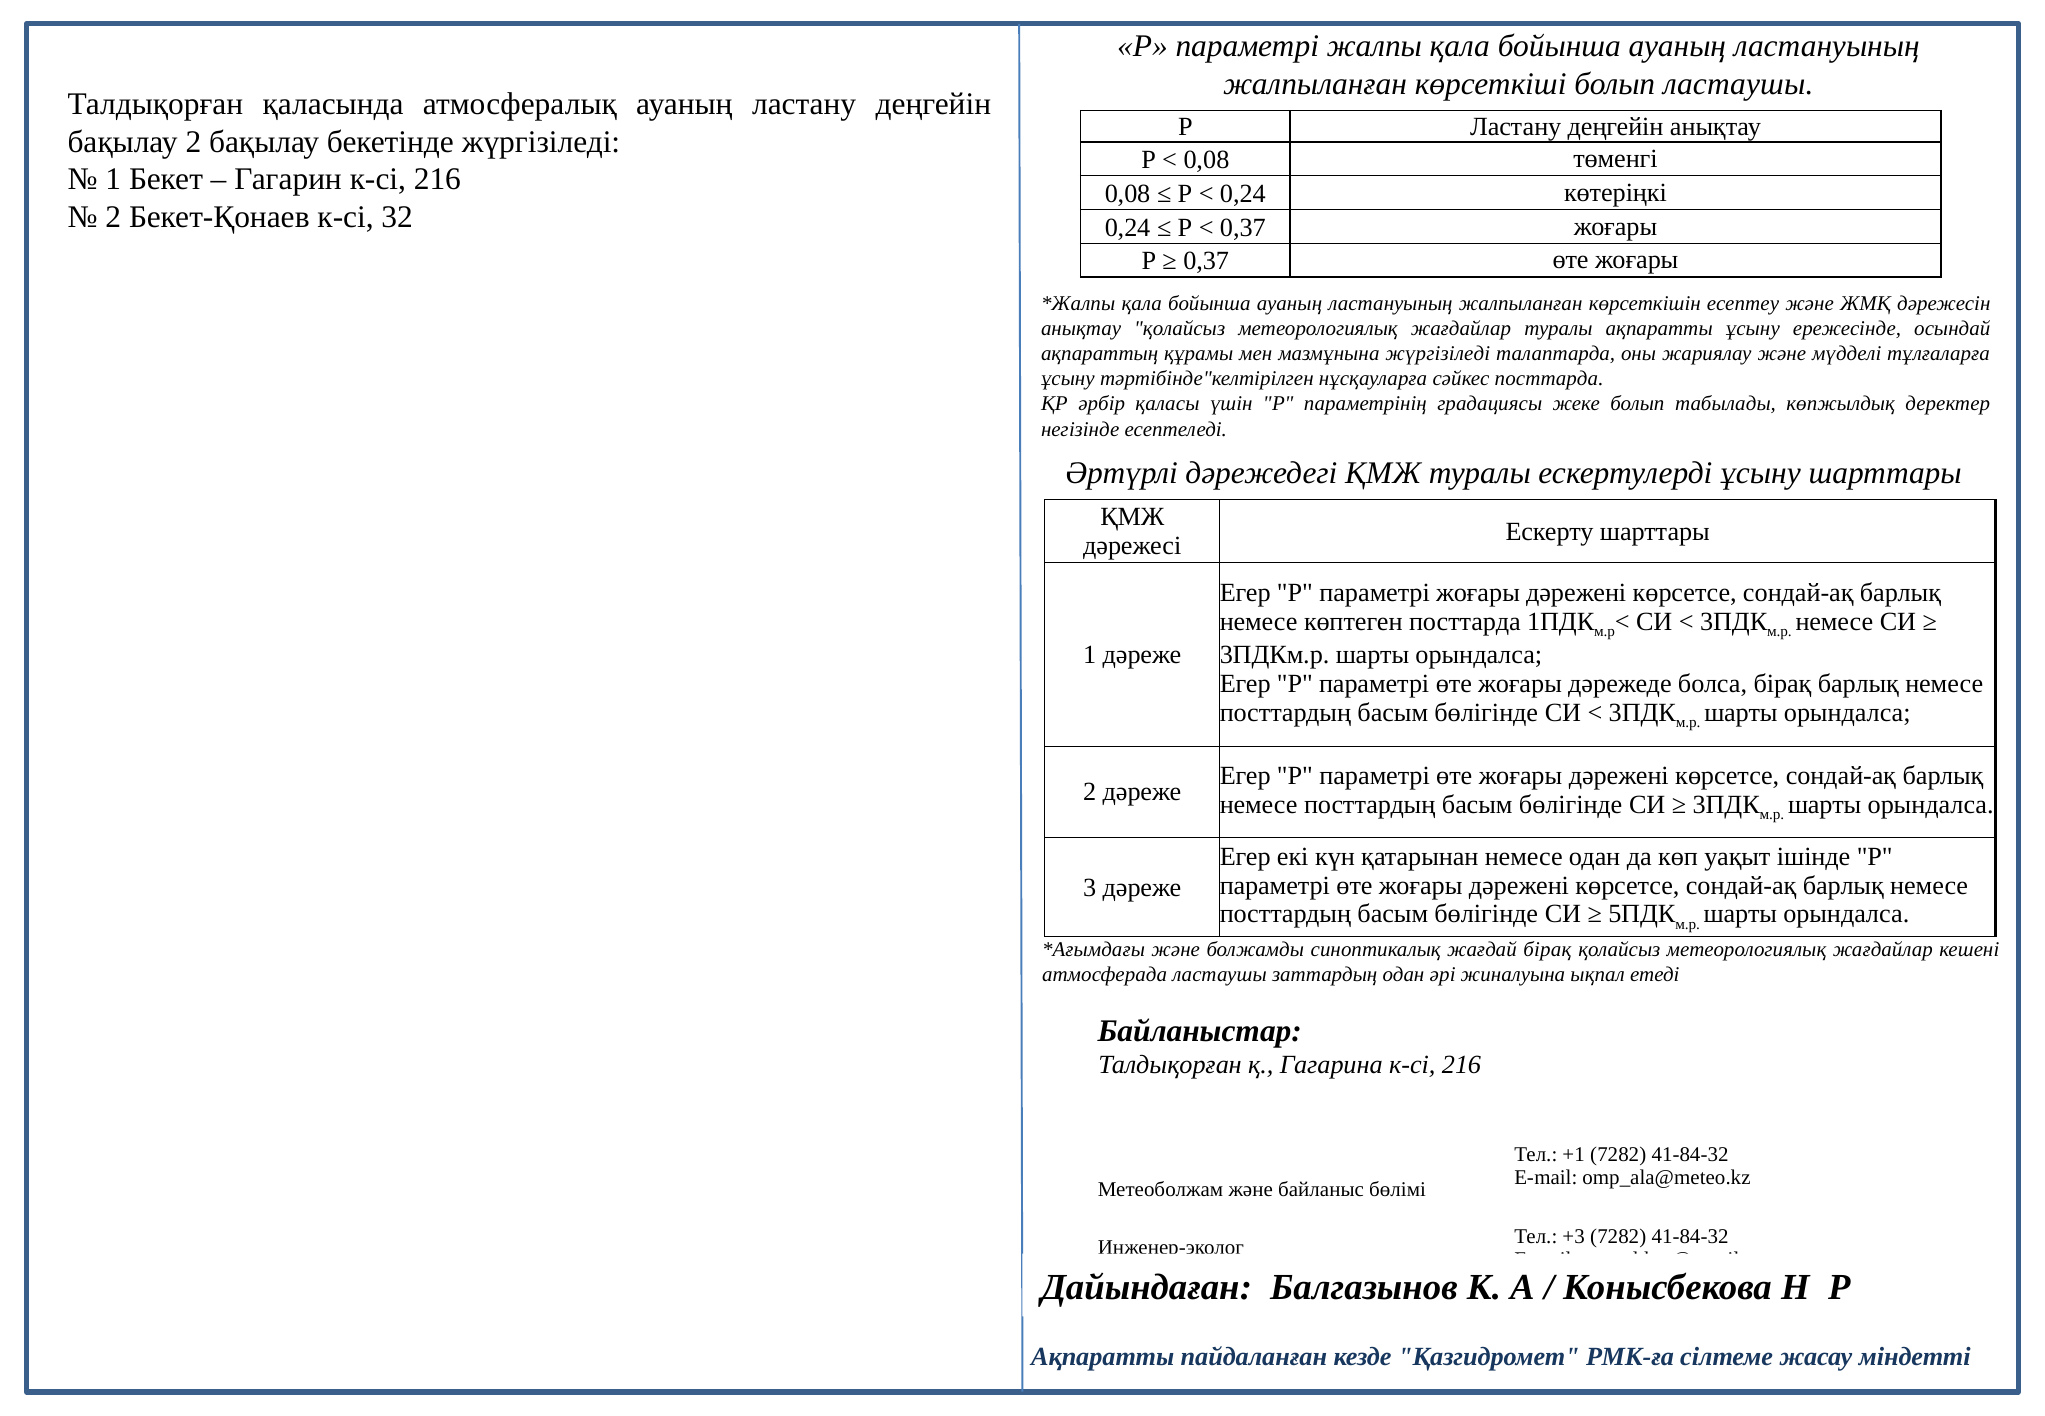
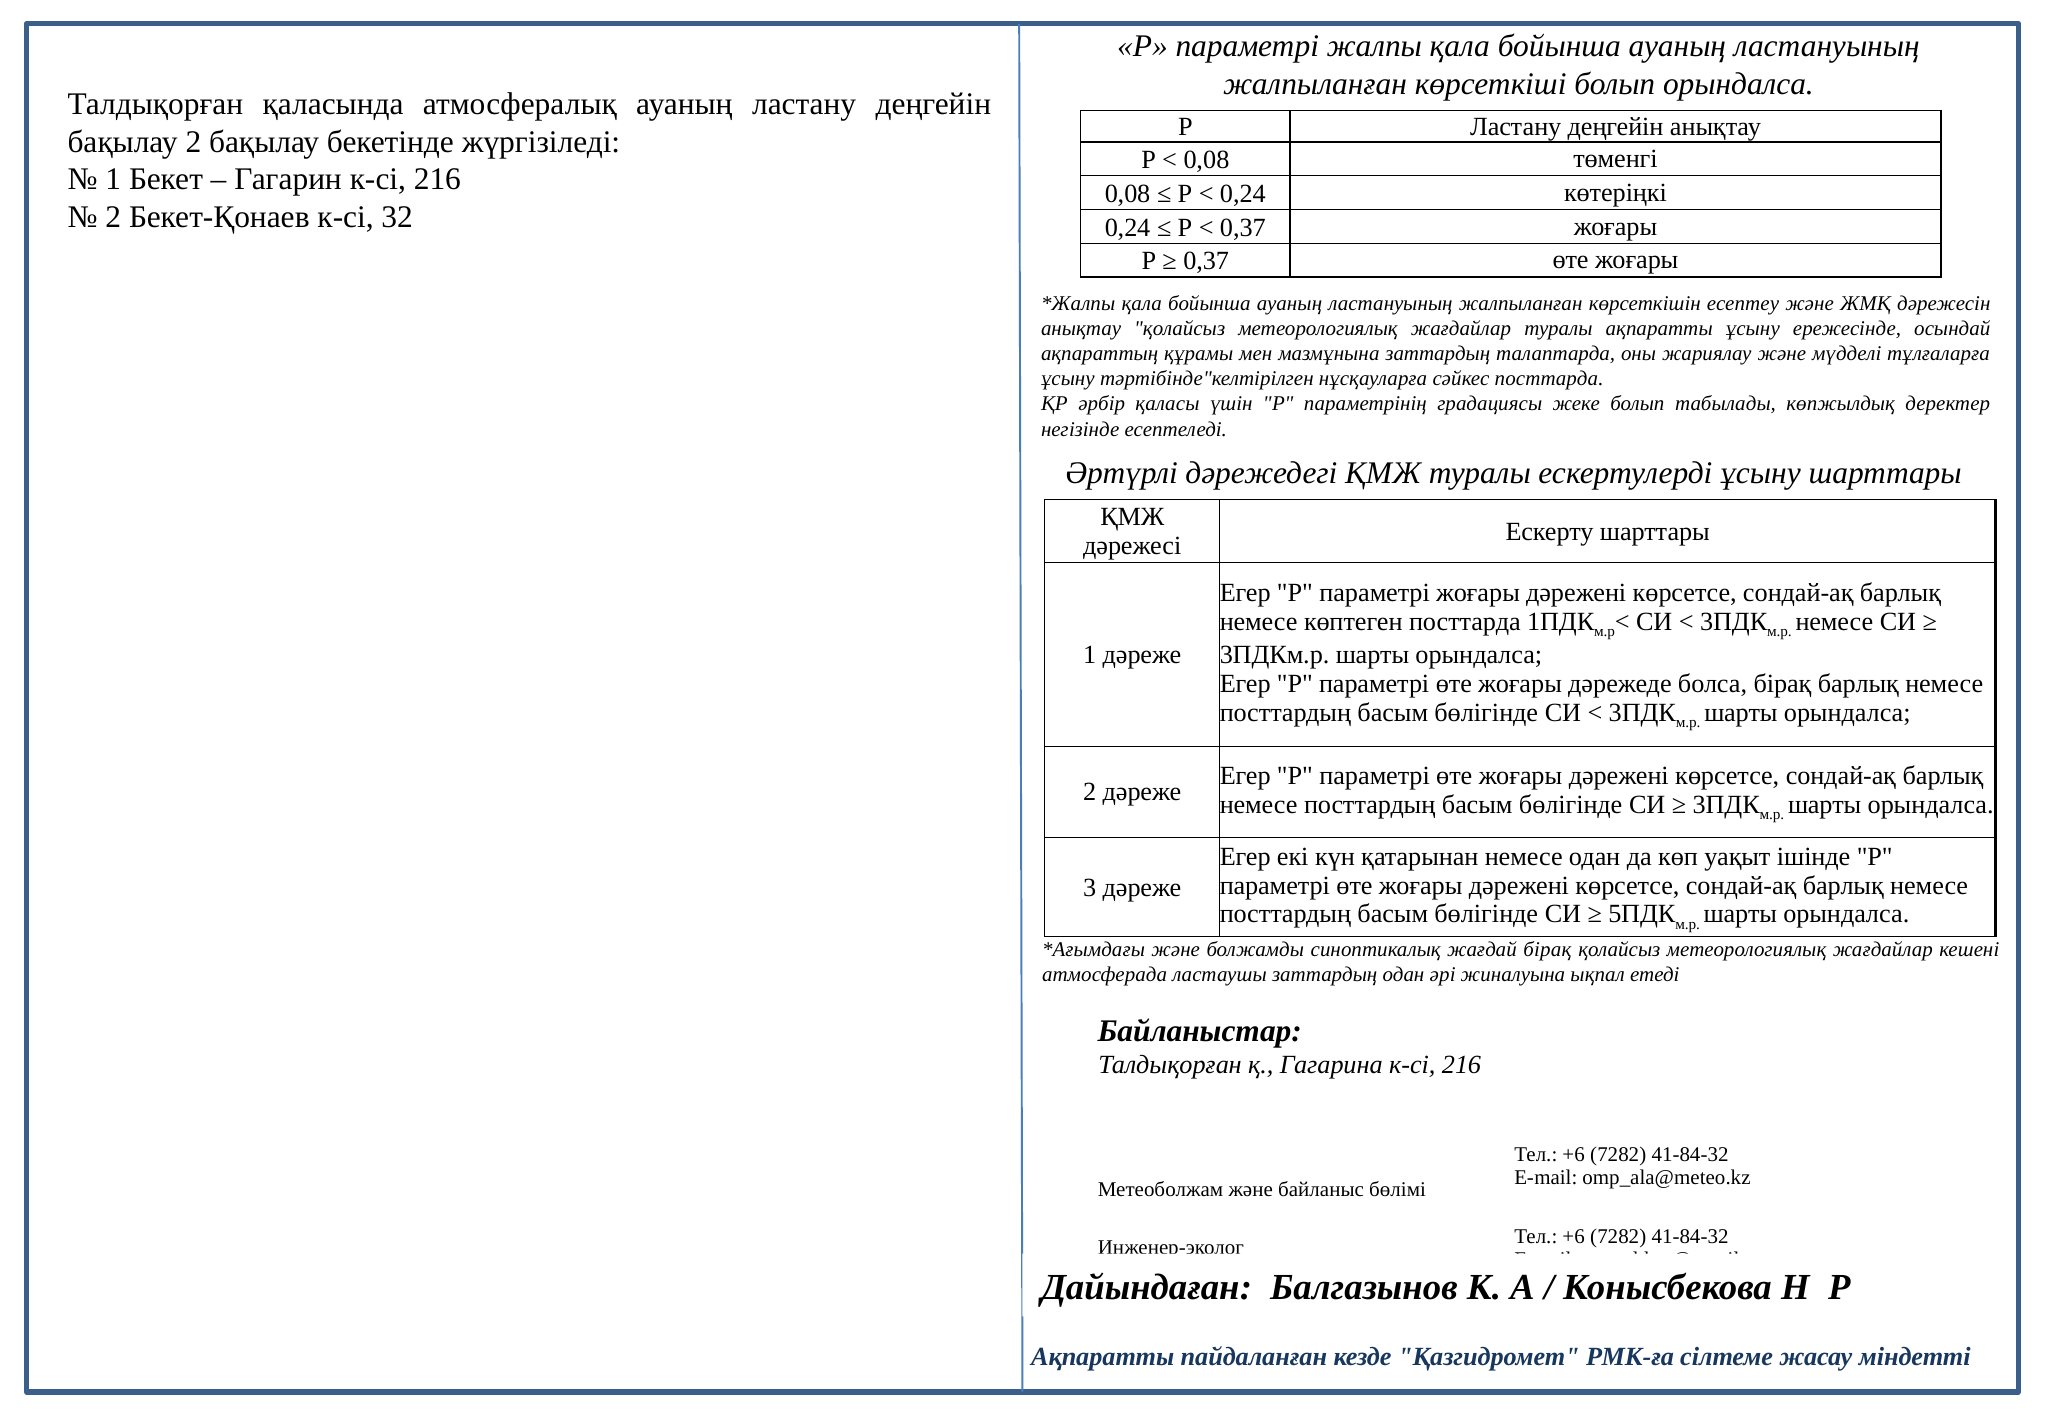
болып ластаушы: ластаушы -> орындалса
мазмұнына жүргізіледі: жүргізіледі -> заттардың
+1 at (1574, 1154): +1 -> +6
+3 at (1574, 1236): +3 -> +6
